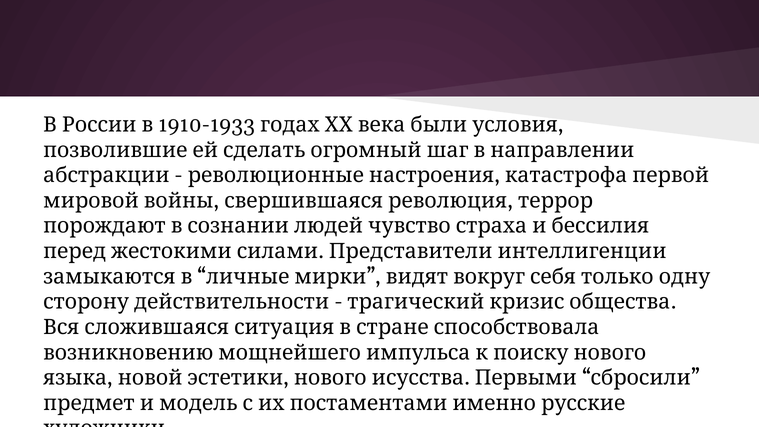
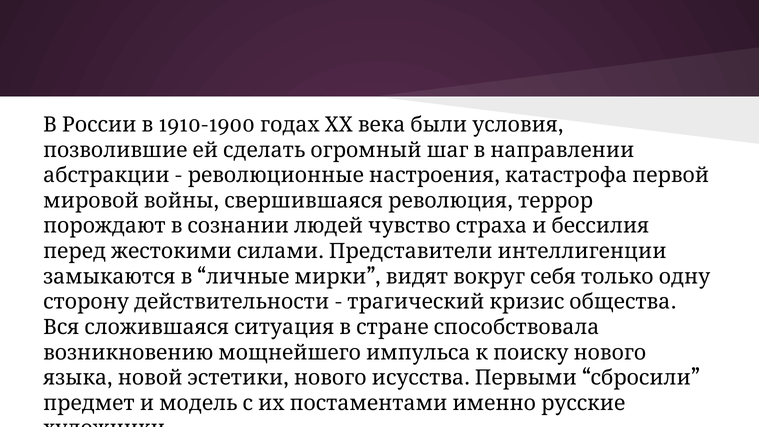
1910-1933: 1910-1933 -> 1910-1900
